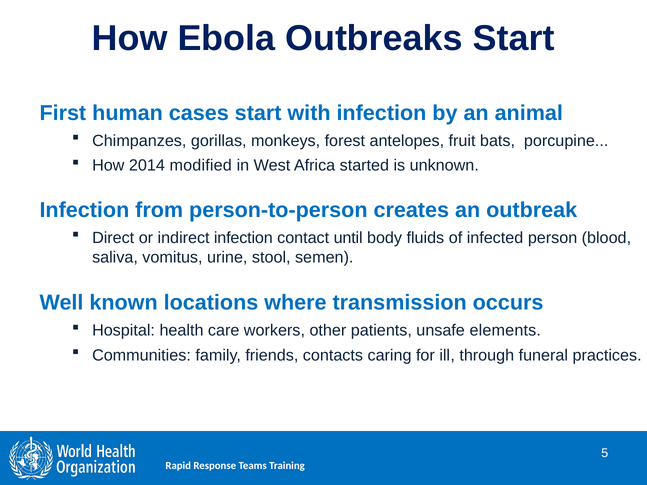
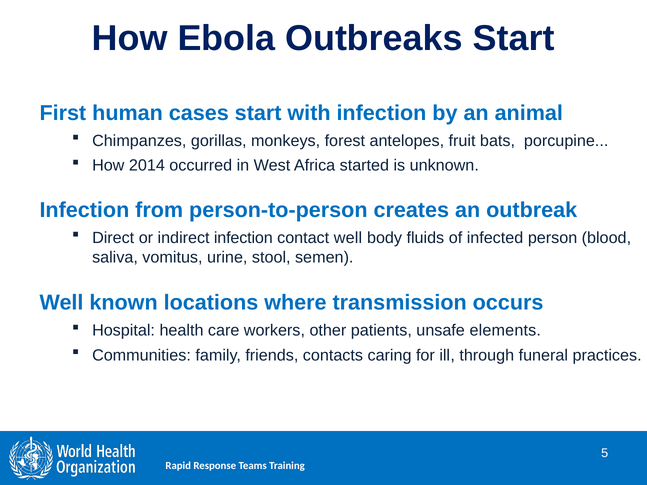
modified: modified -> occurred
contact until: until -> well
